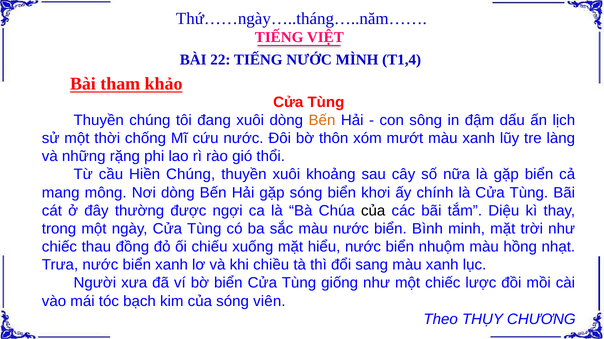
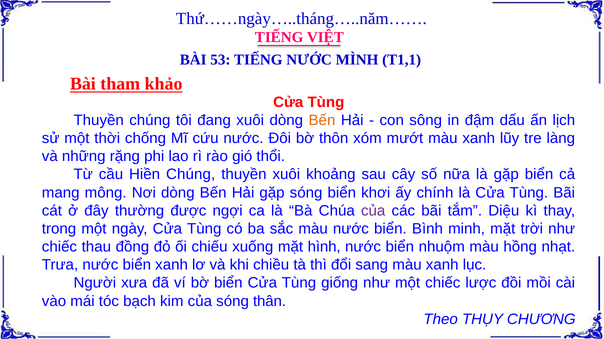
22: 22 -> 53
T1,4: T1,4 -> T1,1
của at (373, 211) colour: black -> purple
hiểu: hiểu -> hình
viên: viên -> thân
